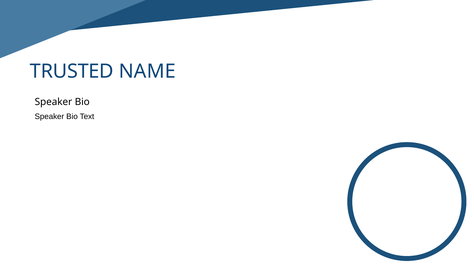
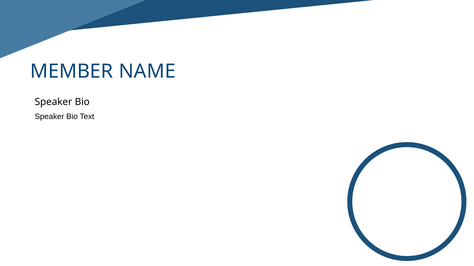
TRUSTED: TRUSTED -> MEMBER
